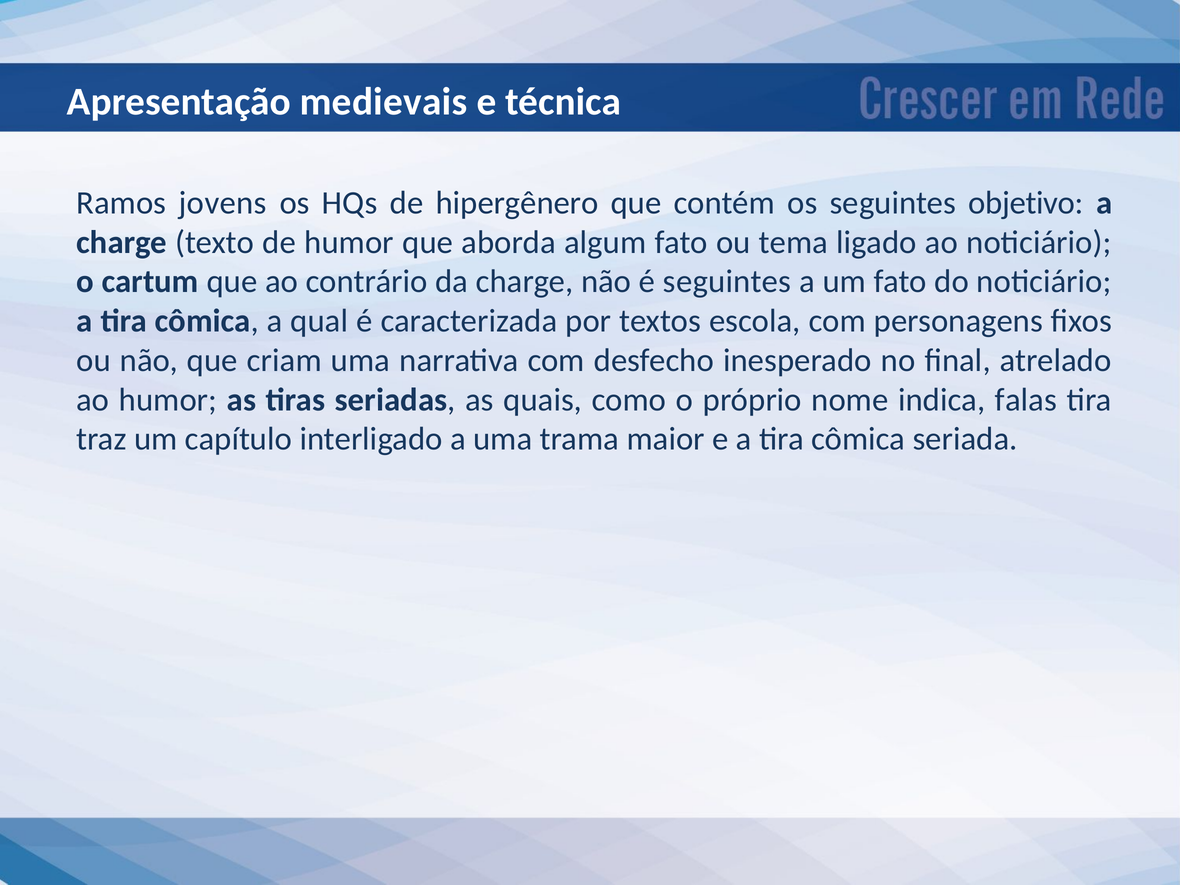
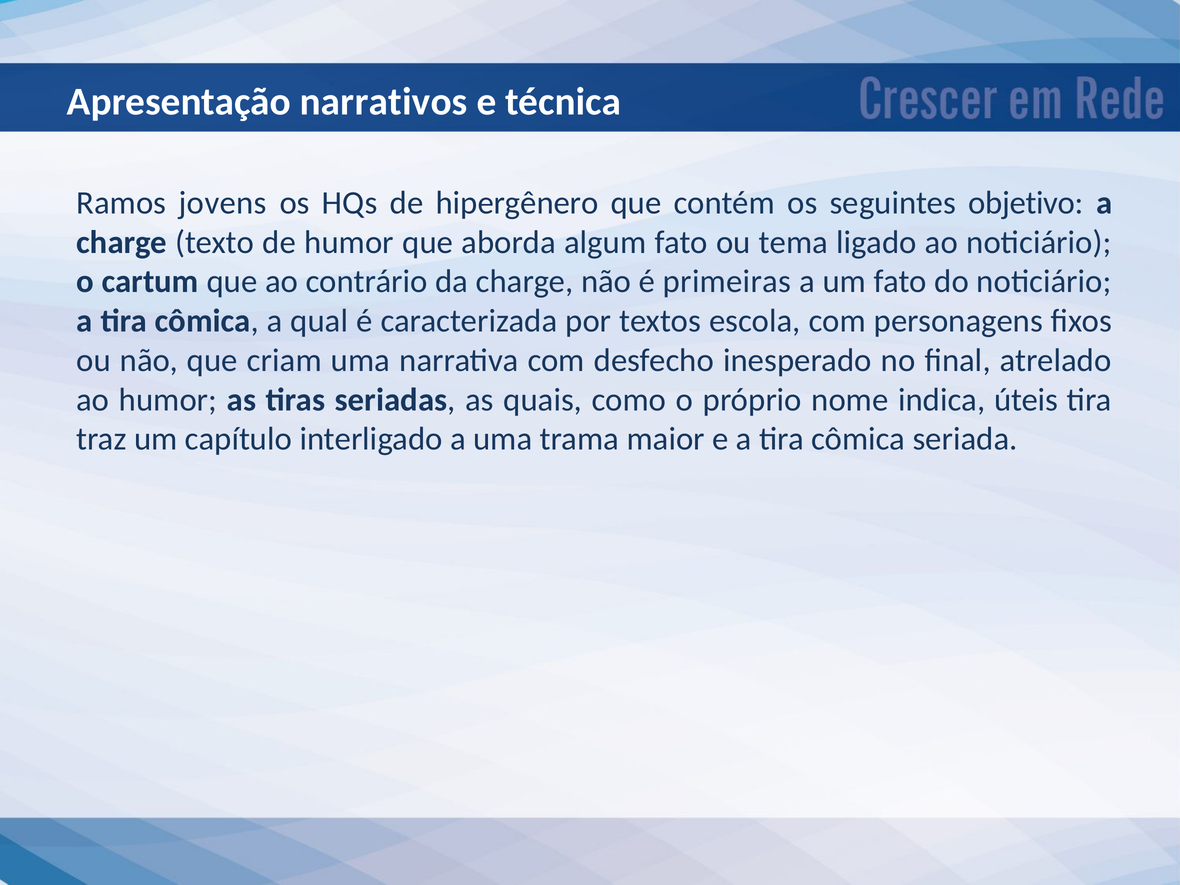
medievais: medievais -> narrativos
é seguintes: seguintes -> primeiras
falas: falas -> úteis
